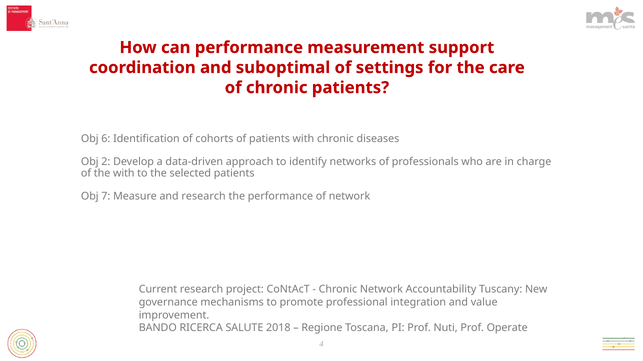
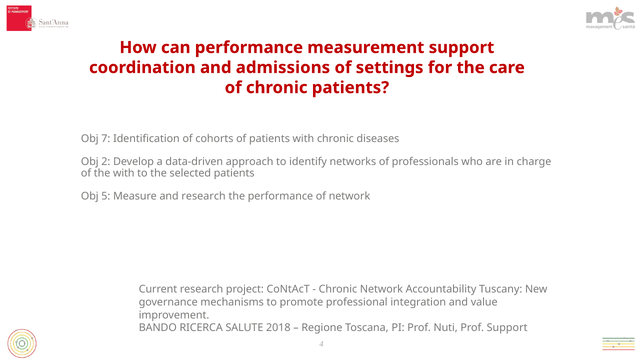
suboptimal: suboptimal -> admissions
6: 6 -> 7
7: 7 -> 5
Prof Operate: Operate -> Support
